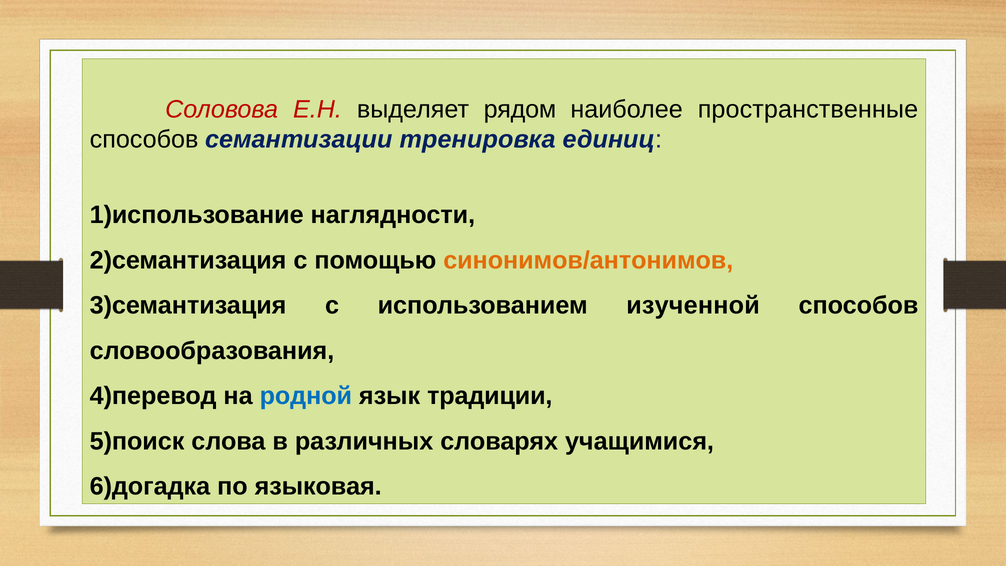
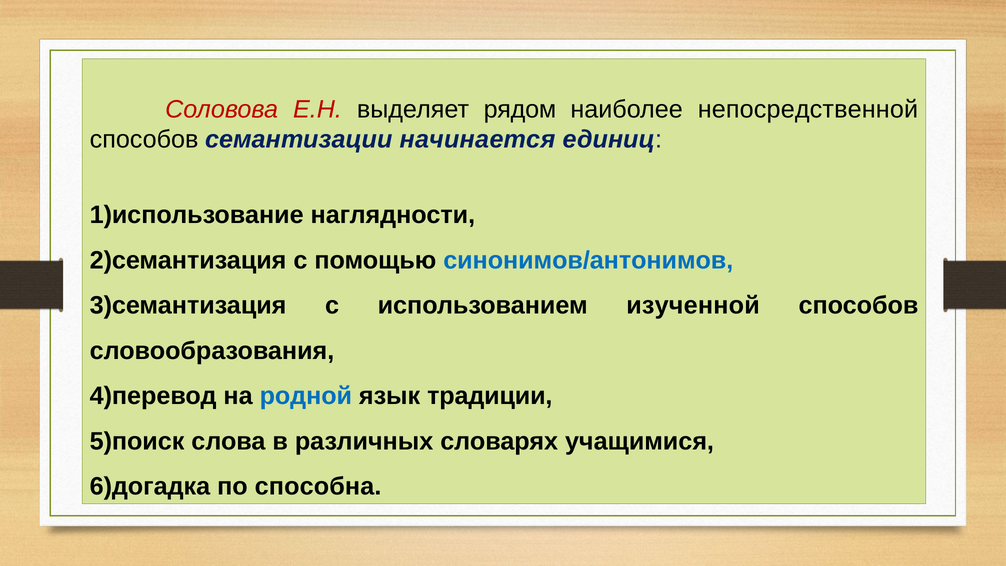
пространственные: пространственные -> непосредственной
тренировка: тренировка -> начинается
синонимов/антонимов colour: orange -> blue
языковая: языковая -> способна
